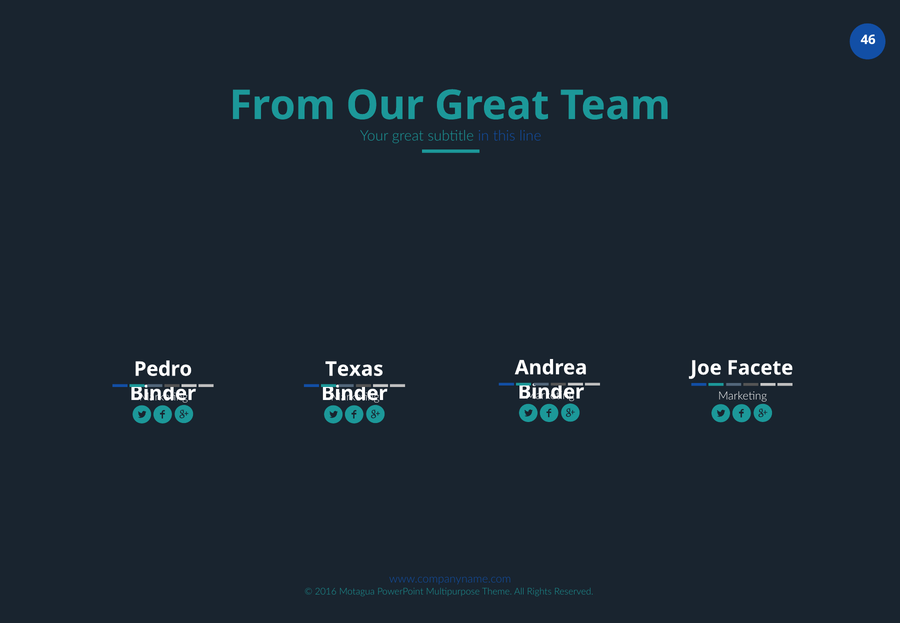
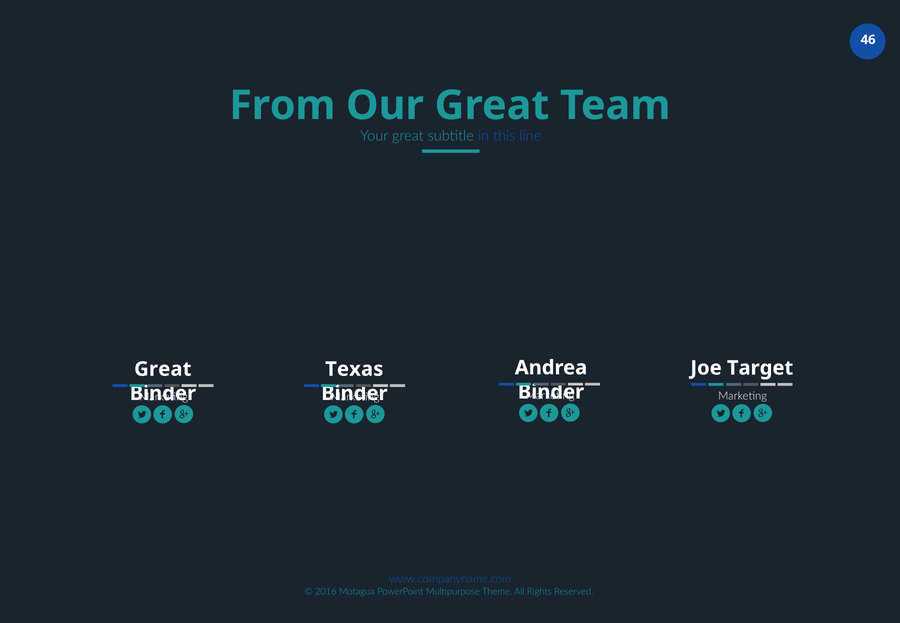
Facete: Facete -> Target
Pedro at (163, 369): Pedro -> Great
